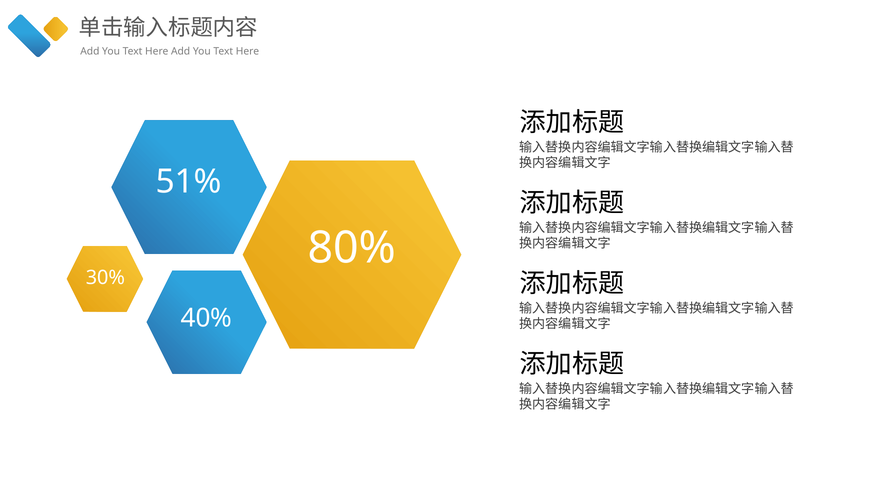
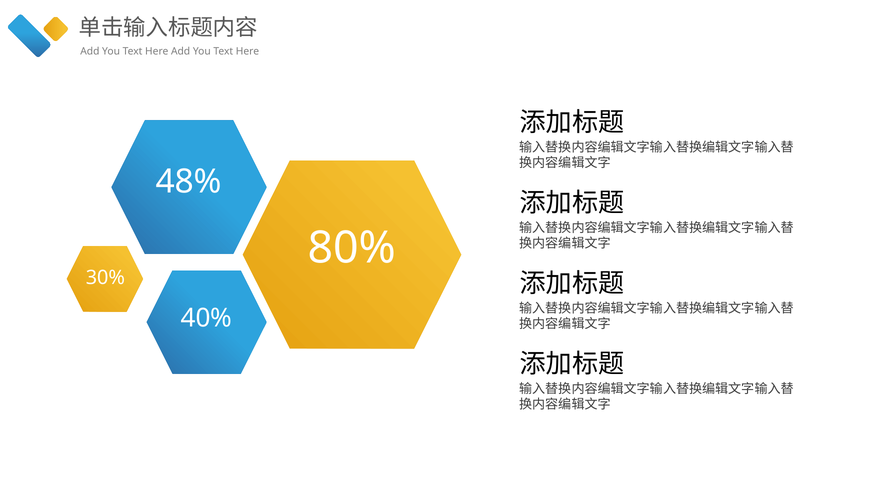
51%: 51% -> 48%
